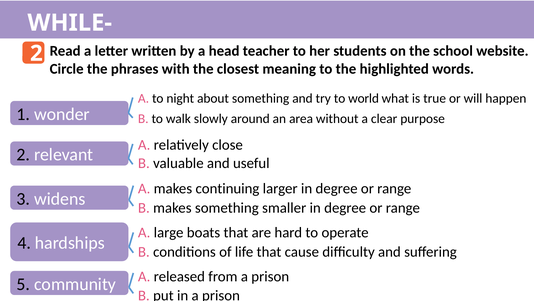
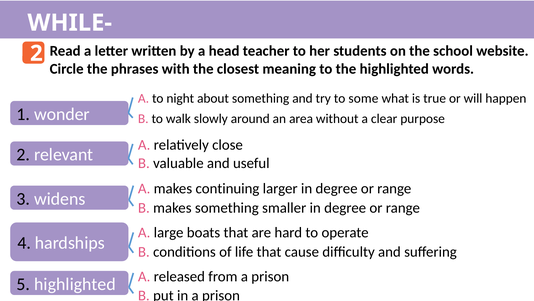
world: world -> some
5 community: community -> highlighted
